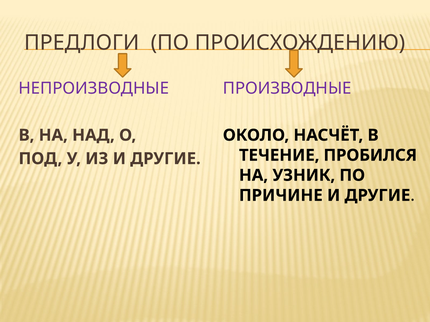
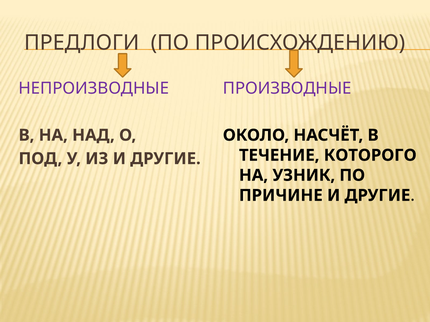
ПРОБИЛСЯ: ПРОБИЛСЯ -> КОТОРОГО
